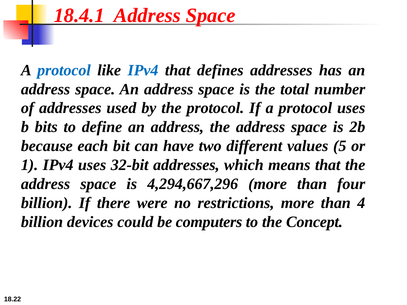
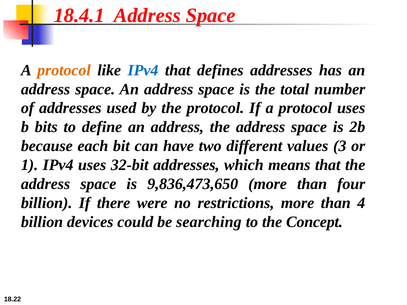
protocol at (64, 70) colour: blue -> orange
5: 5 -> 3
4,294,667,296: 4,294,667,296 -> 9,836,473,650
computers: computers -> searching
